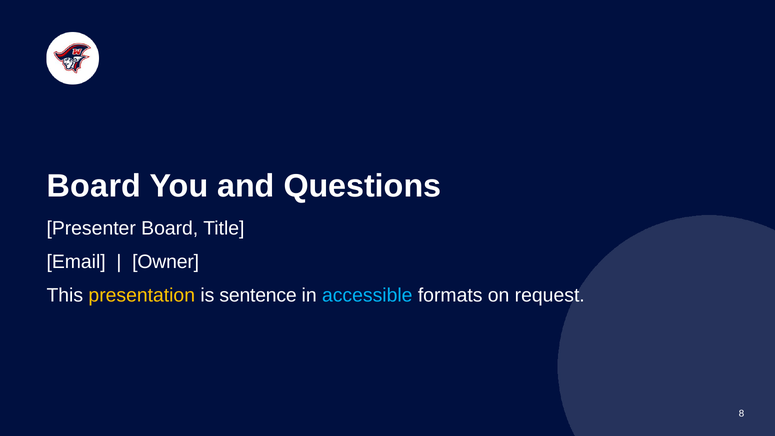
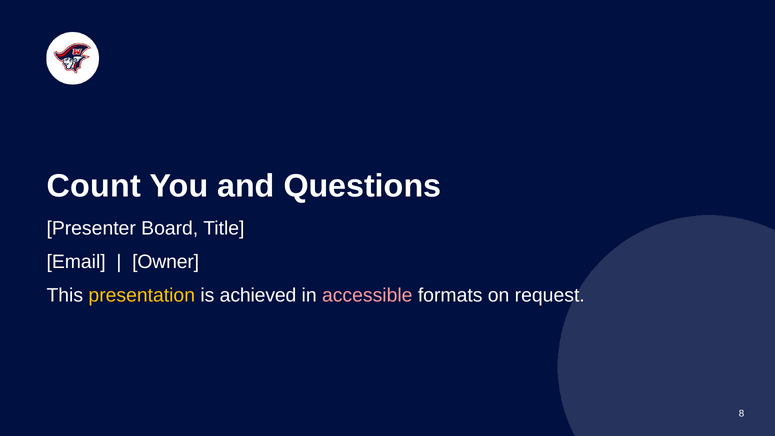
Board at (94, 186): Board -> Count
sentence: sentence -> achieved
accessible colour: light blue -> pink
